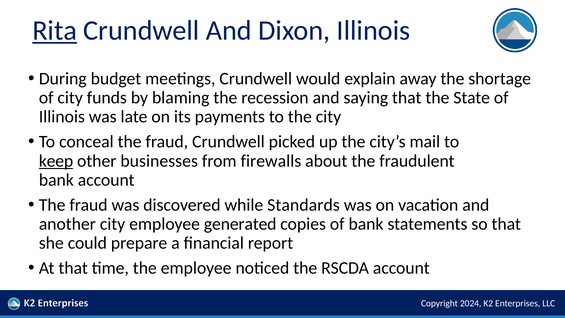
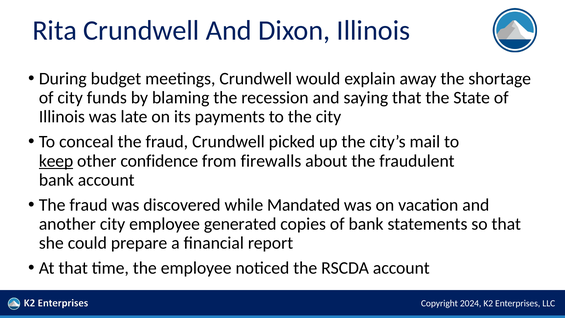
Rita underline: present -> none
businesses: businesses -> confidence
Standards: Standards -> Mandated
